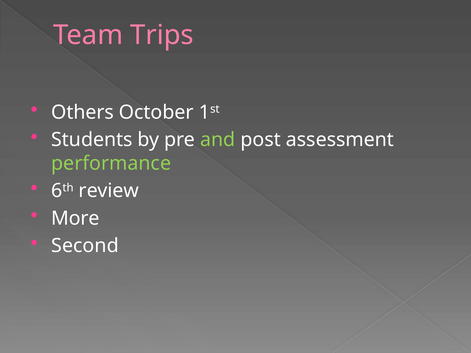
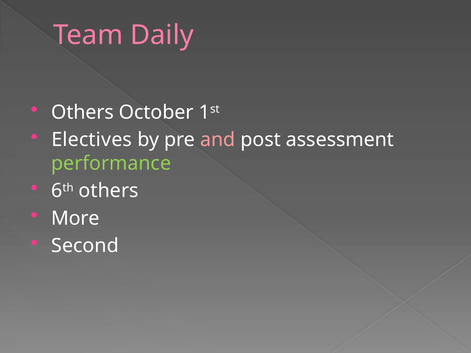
Trips: Trips -> Daily
Students: Students -> Electives
and colour: light green -> pink
6th review: review -> others
